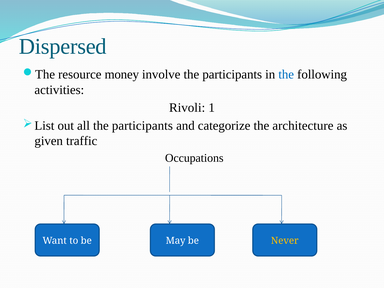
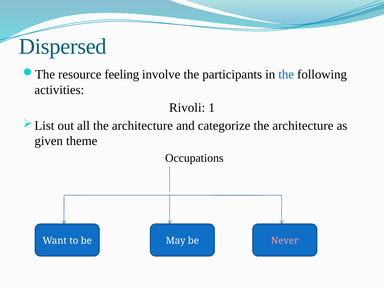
money: money -> feeling
all the participants: participants -> architecture
traffic: traffic -> theme
Never colour: yellow -> pink
